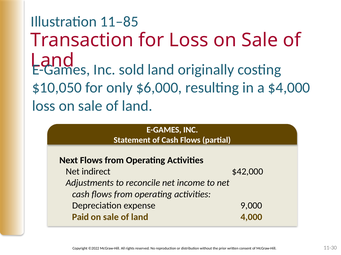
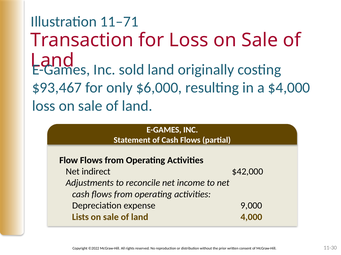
11–85: 11–85 -> 11–71
$10,050: $10,050 -> $93,467
Next: Next -> Flow
Paid: Paid -> Lists
